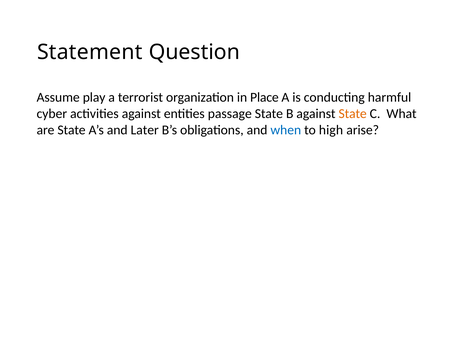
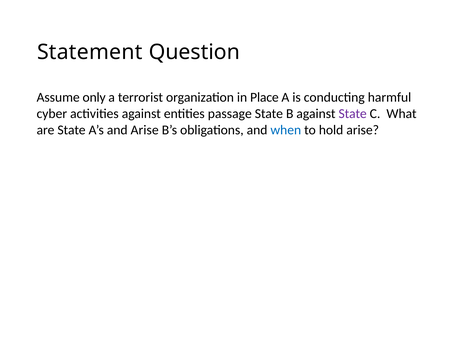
play: play -> only
State at (353, 114) colour: orange -> purple
and Later: Later -> Arise
high: high -> hold
